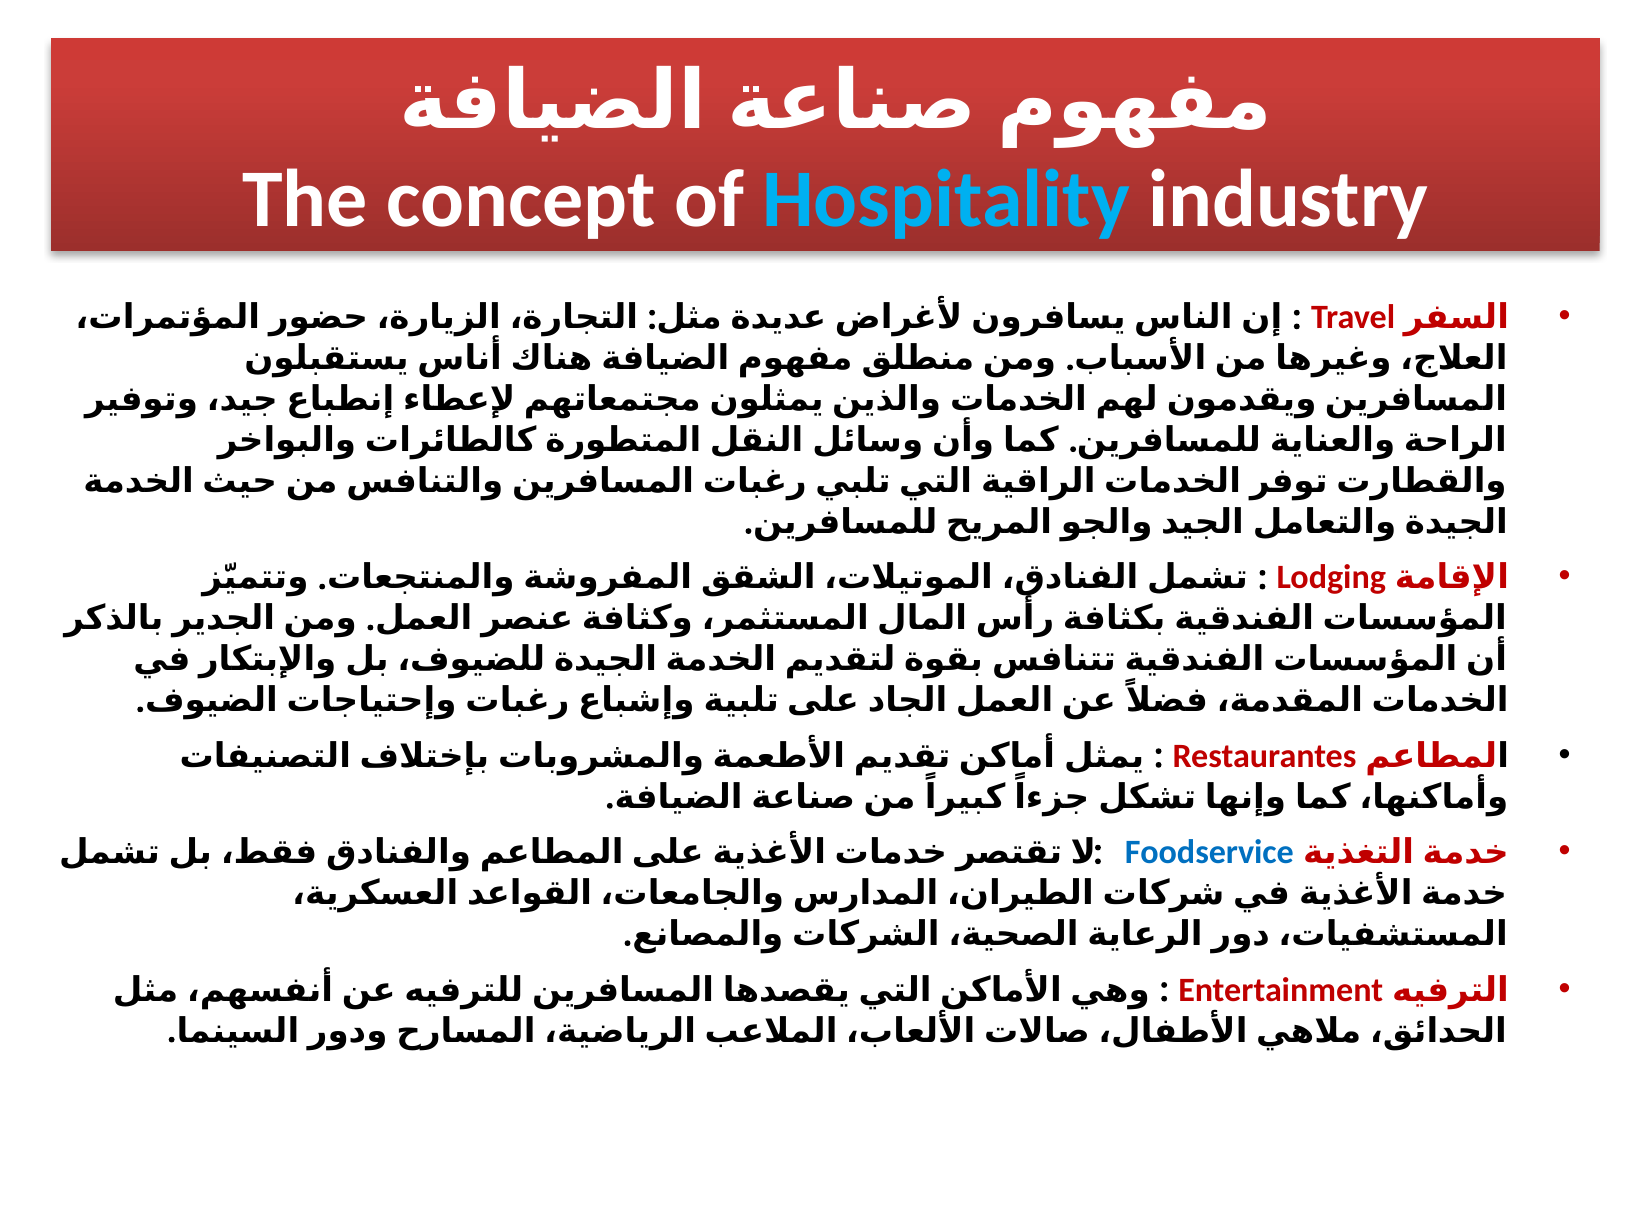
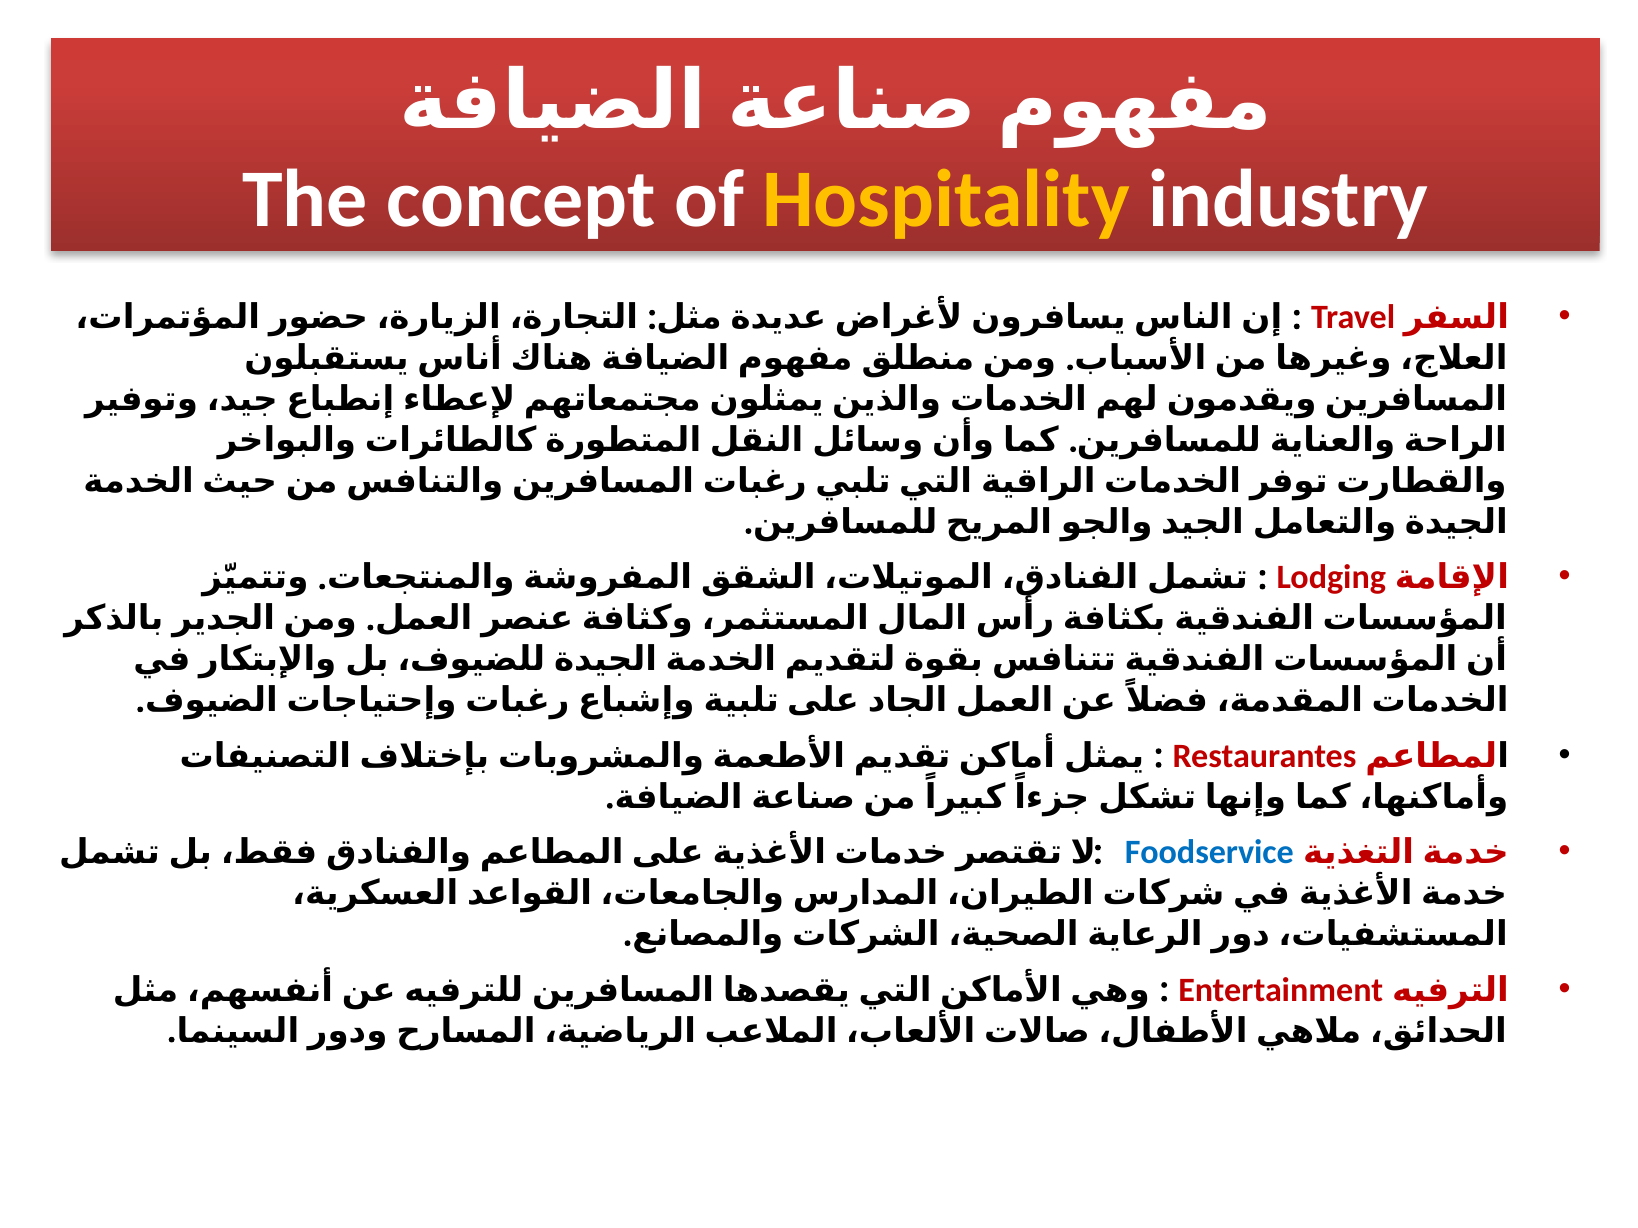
Hospitality colour: light blue -> yellow
